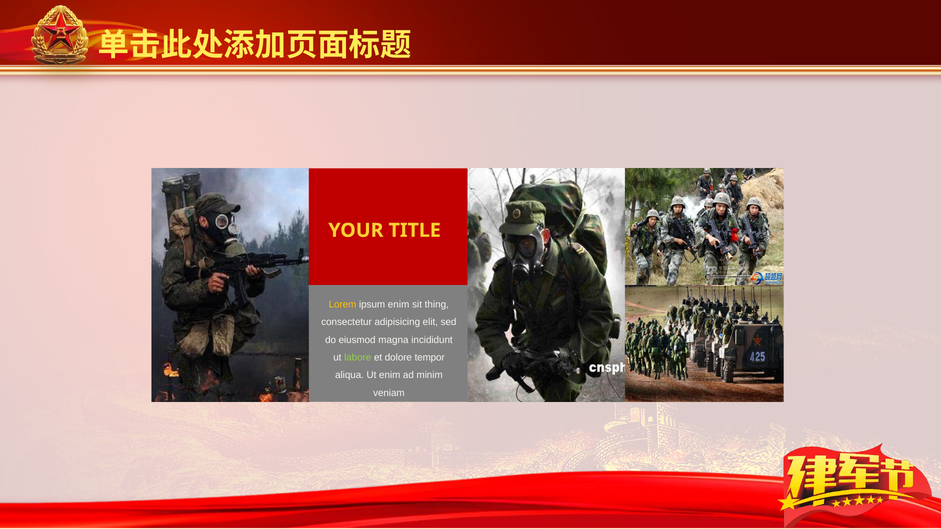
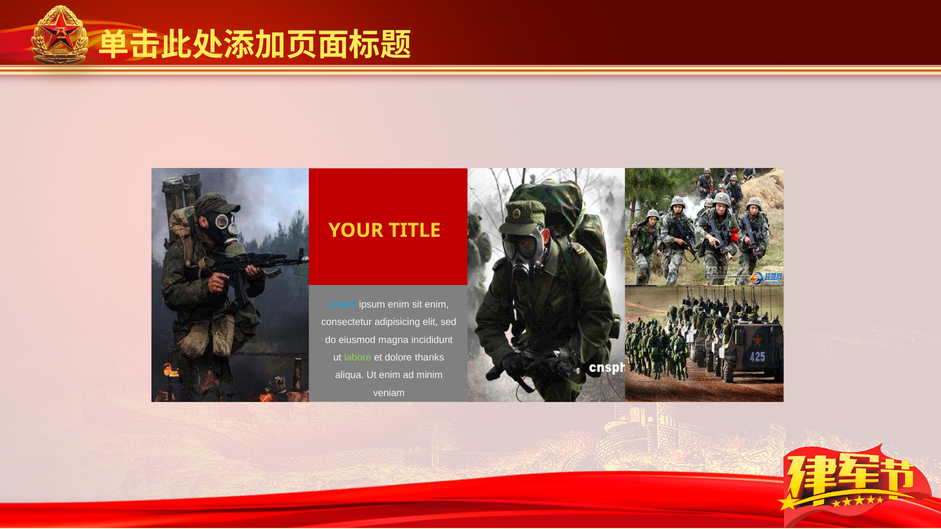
Lorem colour: yellow -> light blue
sit thing: thing -> enim
tempor: tempor -> thanks
